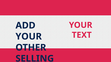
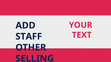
YOUR at (29, 37): YOUR -> STAFF
